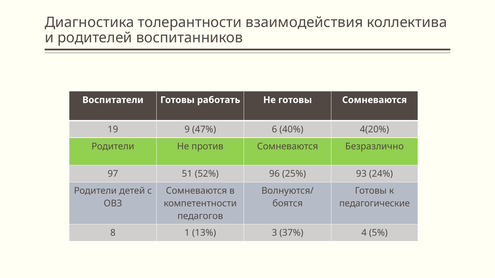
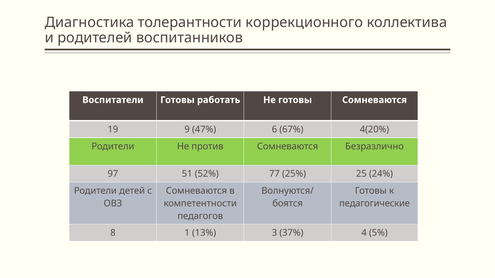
взаимодействия: взаимодействия -> коррекционного
40%: 40% -> 67%
96: 96 -> 77
93: 93 -> 25
